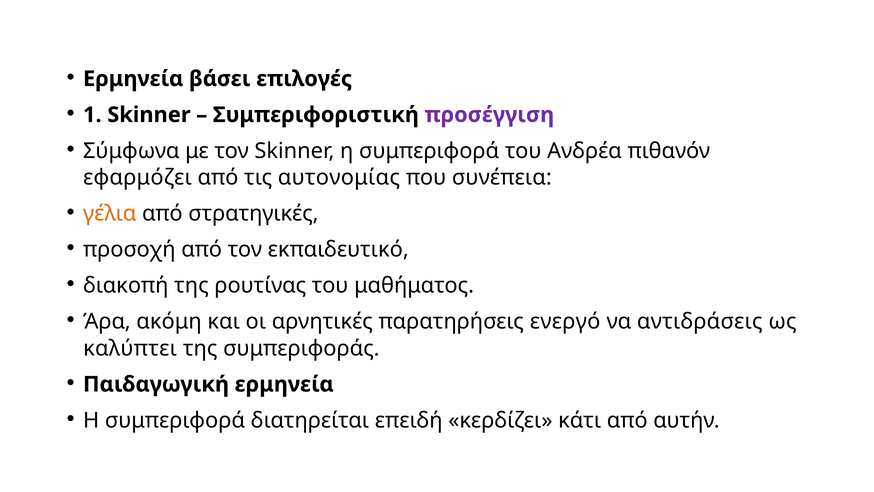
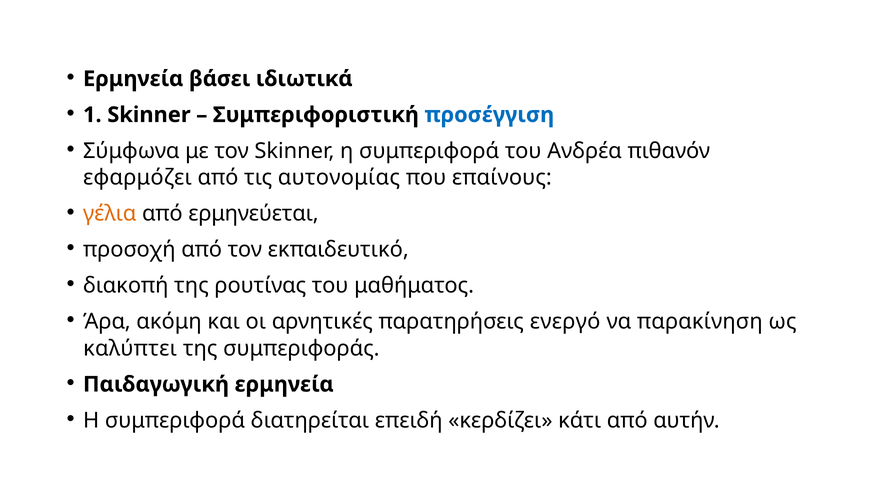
επιλογές: επιλογές -> ιδιωτικά
προσέγγιση colour: purple -> blue
συνέπεια: συνέπεια -> επαίνους
στρατηγικές: στρατηγικές -> ερμηνεύεται
αντιδράσεις: αντιδράσεις -> παρακίνηση
